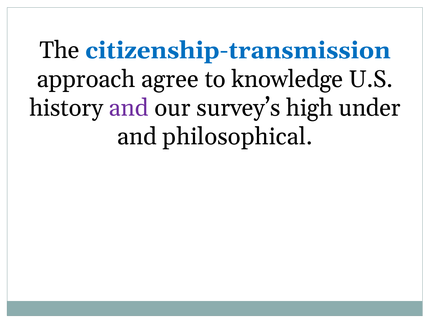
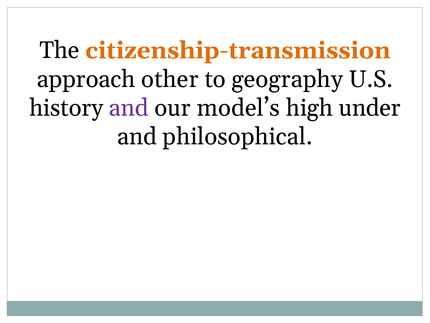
citizenship-transmission colour: blue -> orange
agree: agree -> other
knowledge: knowledge -> geography
survey’s: survey’s -> model’s
